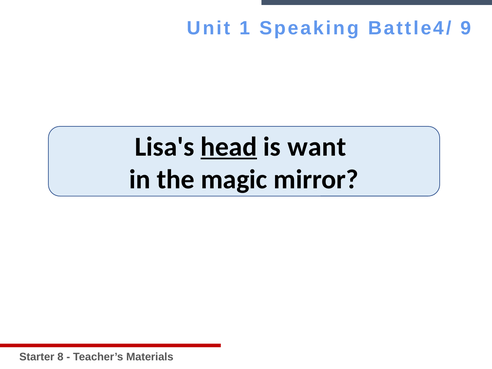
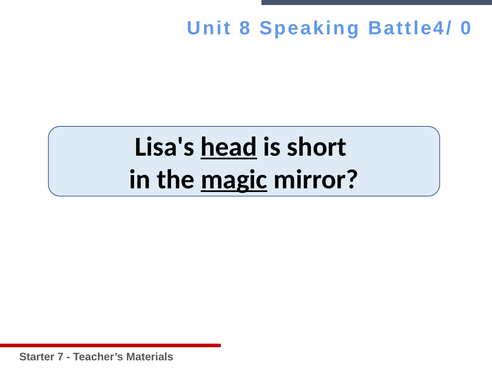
1: 1 -> 8
9: 9 -> 0
want: want -> short
magic underline: none -> present
8: 8 -> 7
